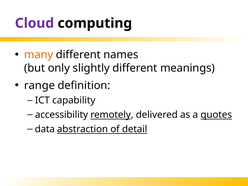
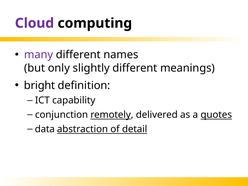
many colour: orange -> purple
range: range -> bright
accessibility: accessibility -> conjunction
